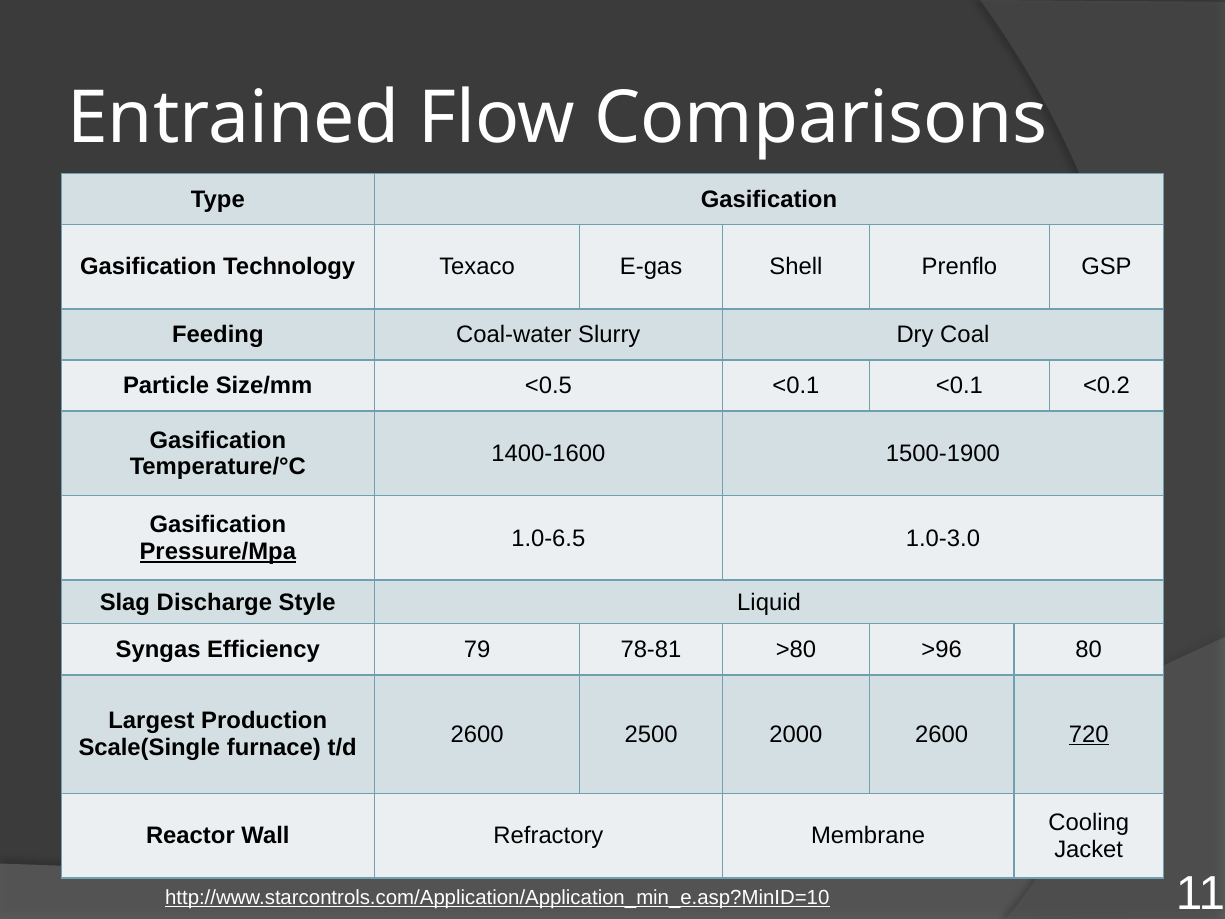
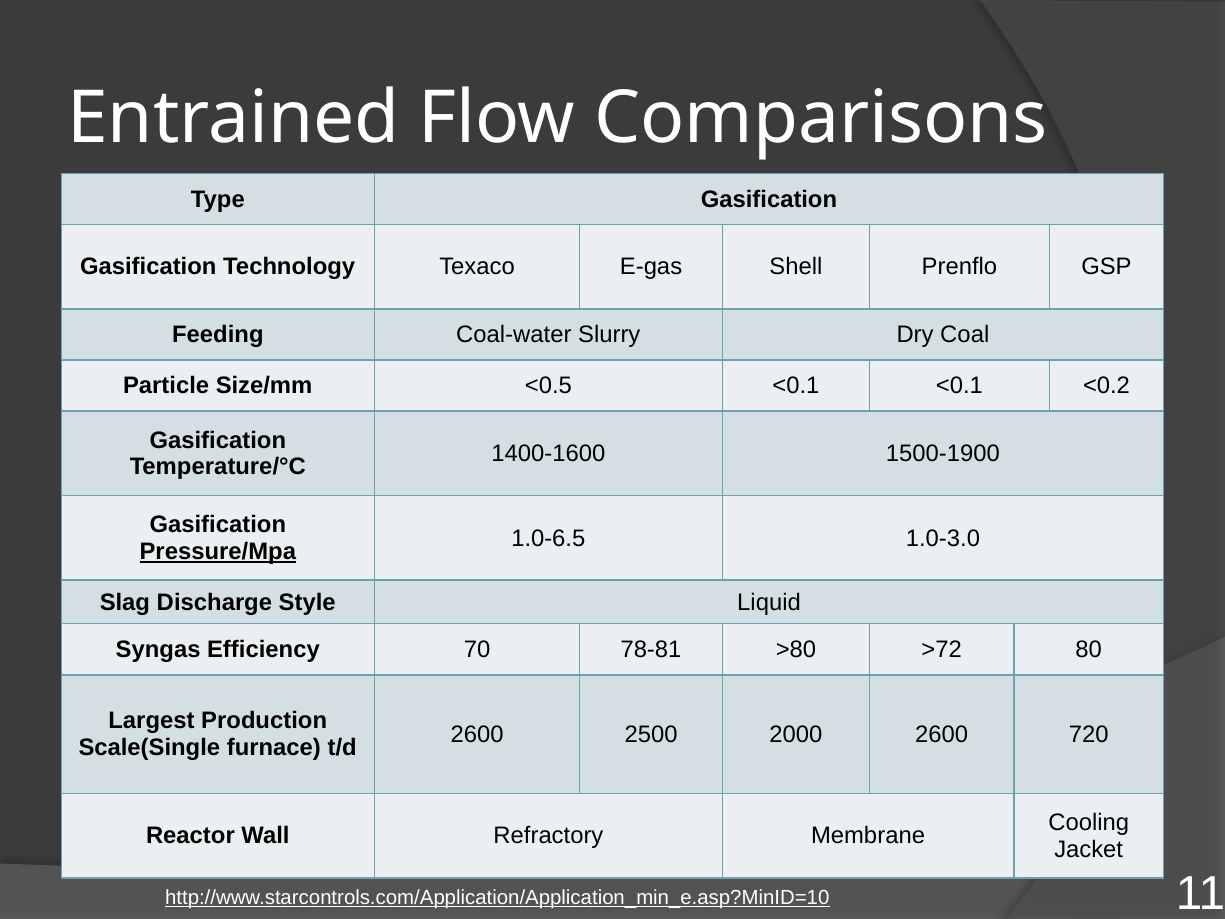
79: 79 -> 70
>96: >96 -> >72
720 underline: present -> none
